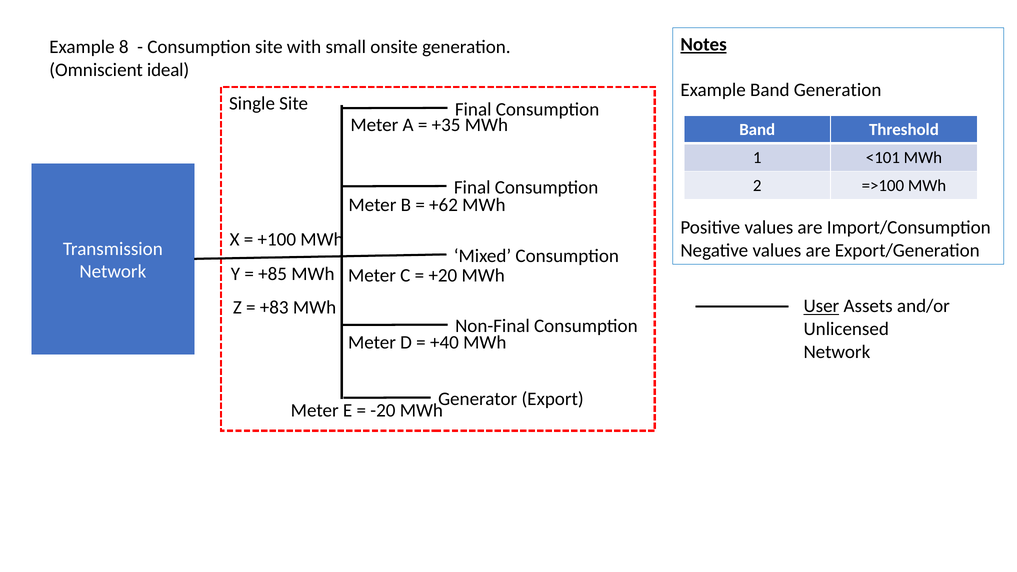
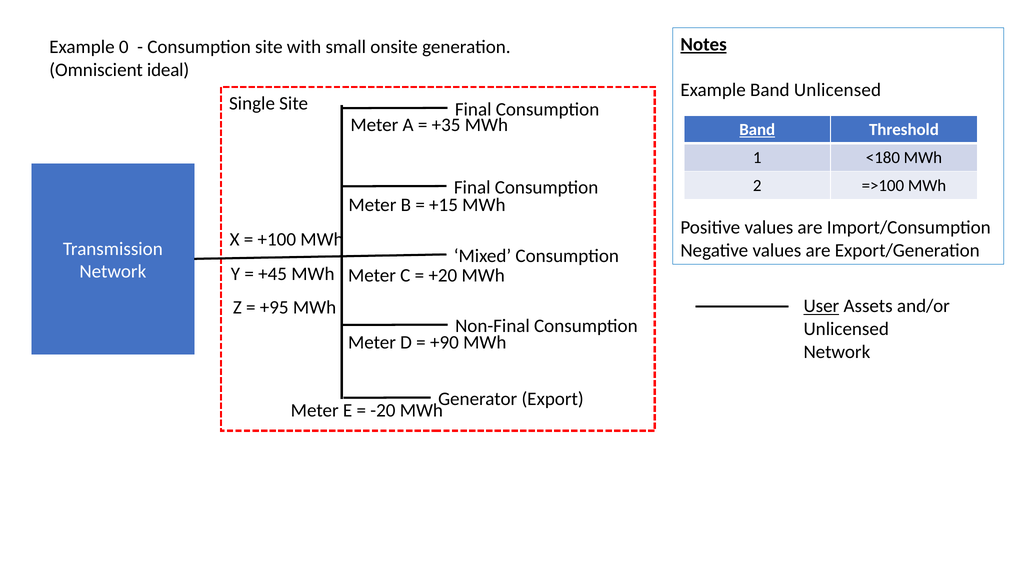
8: 8 -> 0
Band Generation: Generation -> Unlicensed
Band at (757, 130) underline: none -> present
<101: <101 -> <180
+62: +62 -> +15
+85: +85 -> +45
+83: +83 -> +95
+40: +40 -> +90
